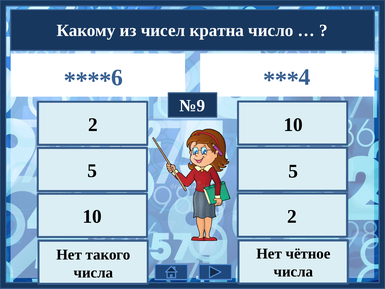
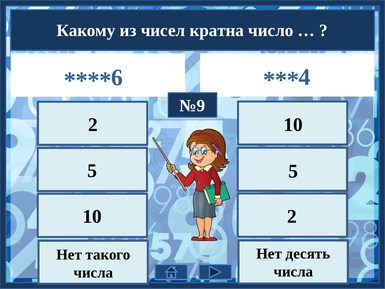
чётное: чётное -> десять
